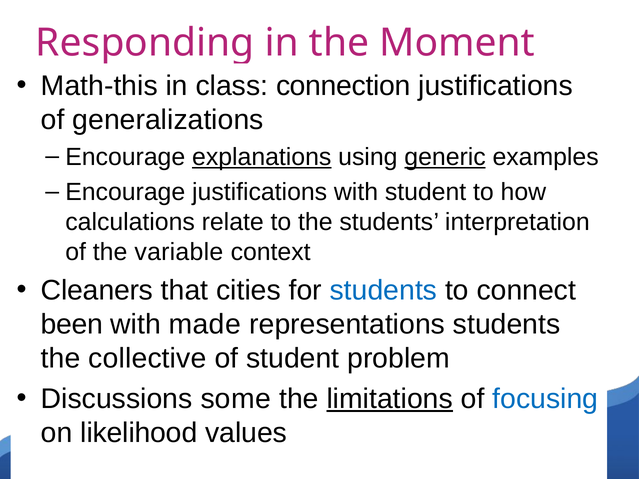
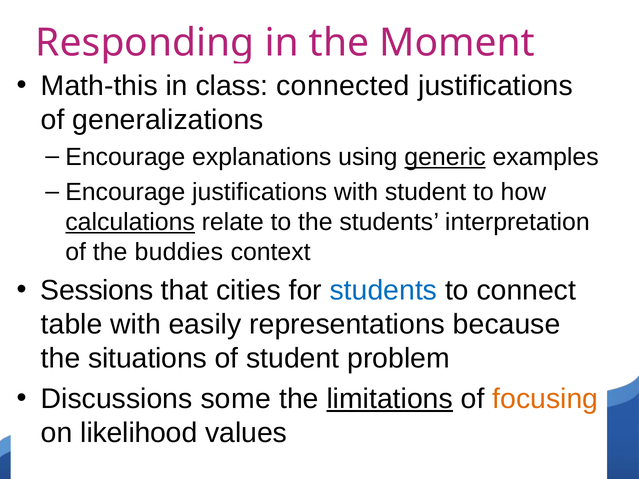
connection: connection -> connected
explanations underline: present -> none
calculations underline: none -> present
variable: variable -> buddies
Cleaners: Cleaners -> Sessions
been: been -> table
made: made -> easily
representations students: students -> because
collective: collective -> situations
focusing colour: blue -> orange
